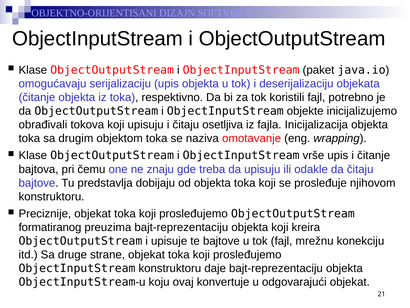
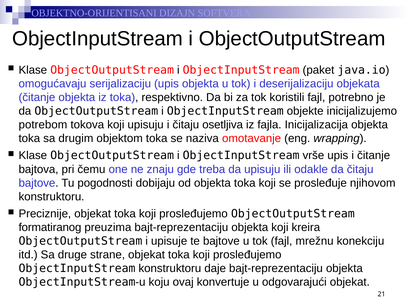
obrađivali: obrađivali -> potrebom
predstavlja: predstavlja -> pogodnosti
